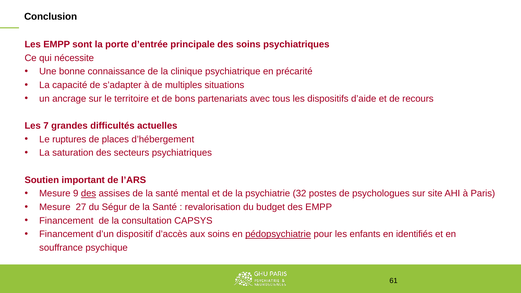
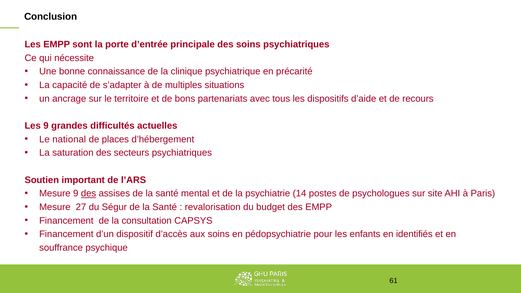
Les 7: 7 -> 9
ruptures: ruptures -> national
32: 32 -> 14
pédopsychiatrie underline: present -> none
